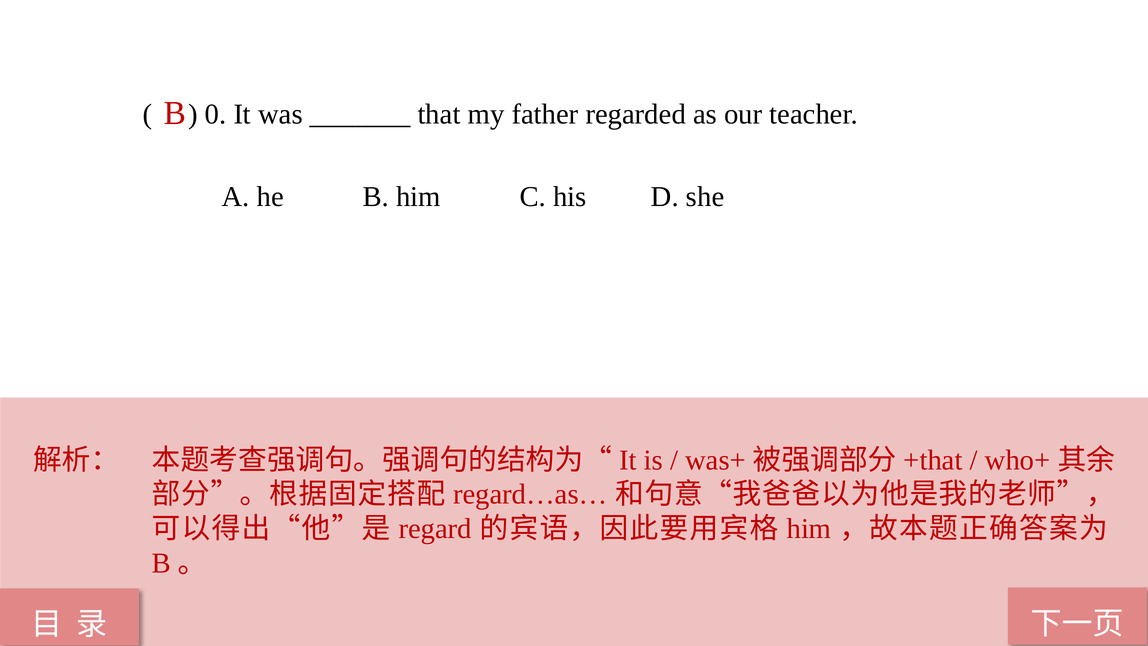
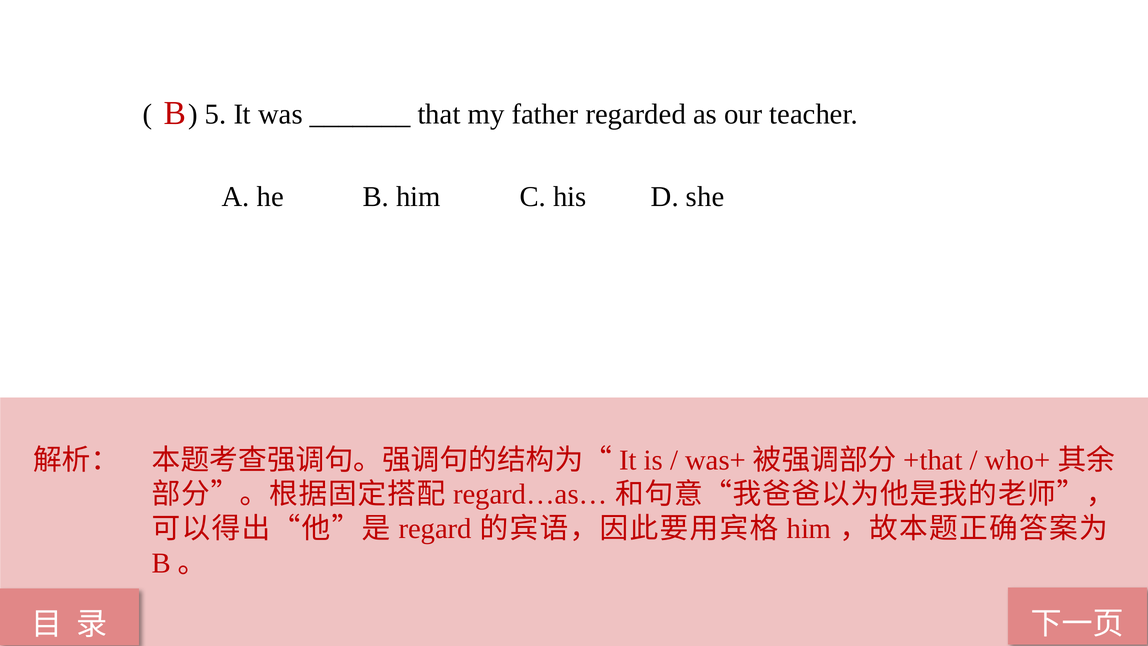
0: 0 -> 5
